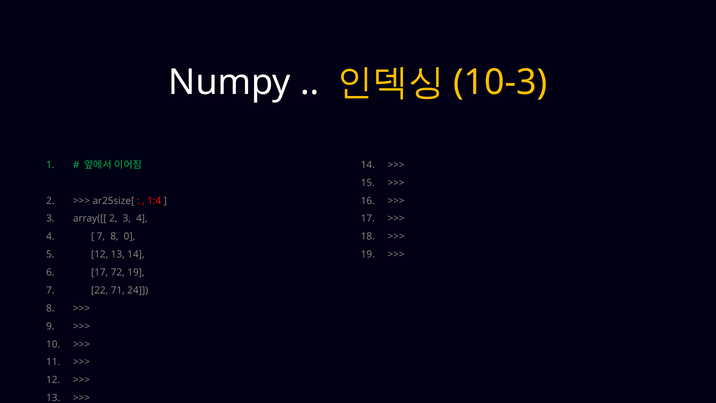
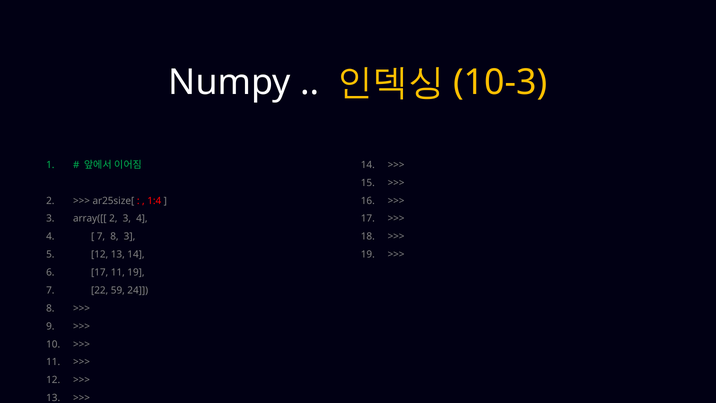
8 0: 0 -> 3
17 72: 72 -> 11
71: 71 -> 59
